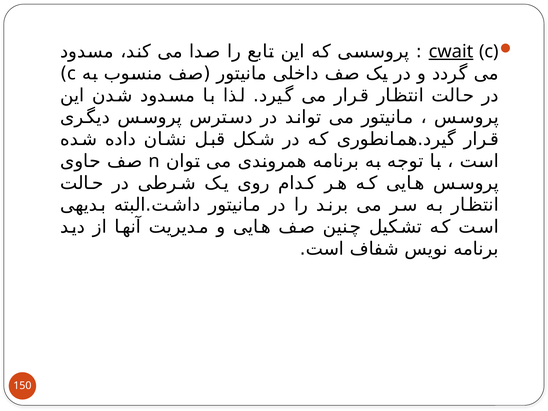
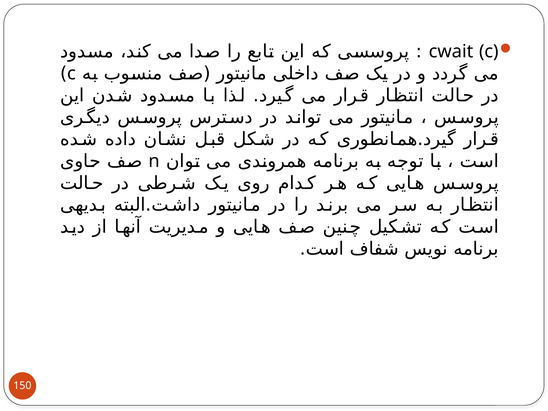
cwait underline: present -> none
